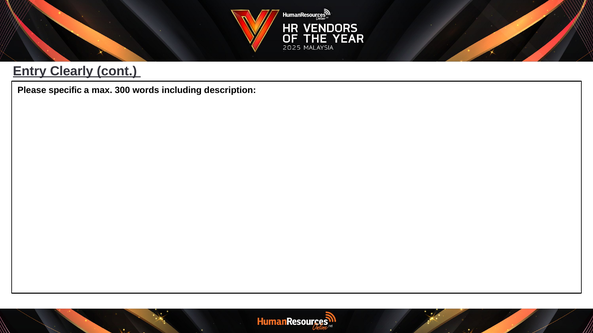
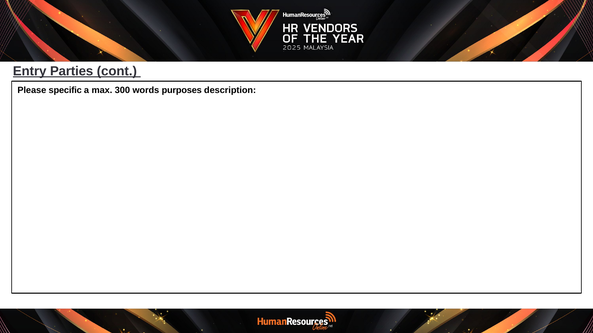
Clearly: Clearly -> Parties
including: including -> purposes
